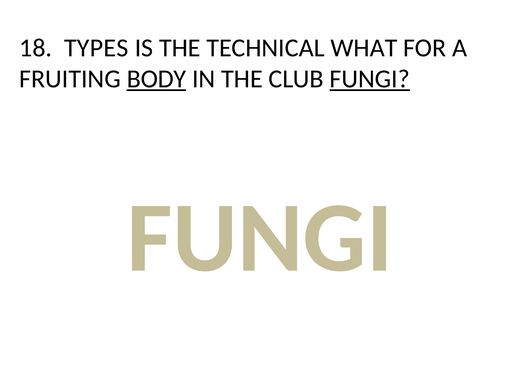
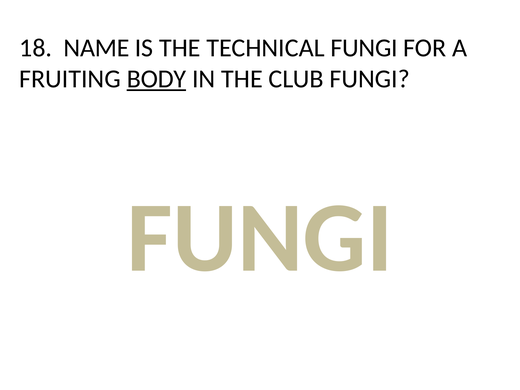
TYPES: TYPES -> NAME
TECHNICAL WHAT: WHAT -> FUNGI
FUNGI at (370, 79) underline: present -> none
